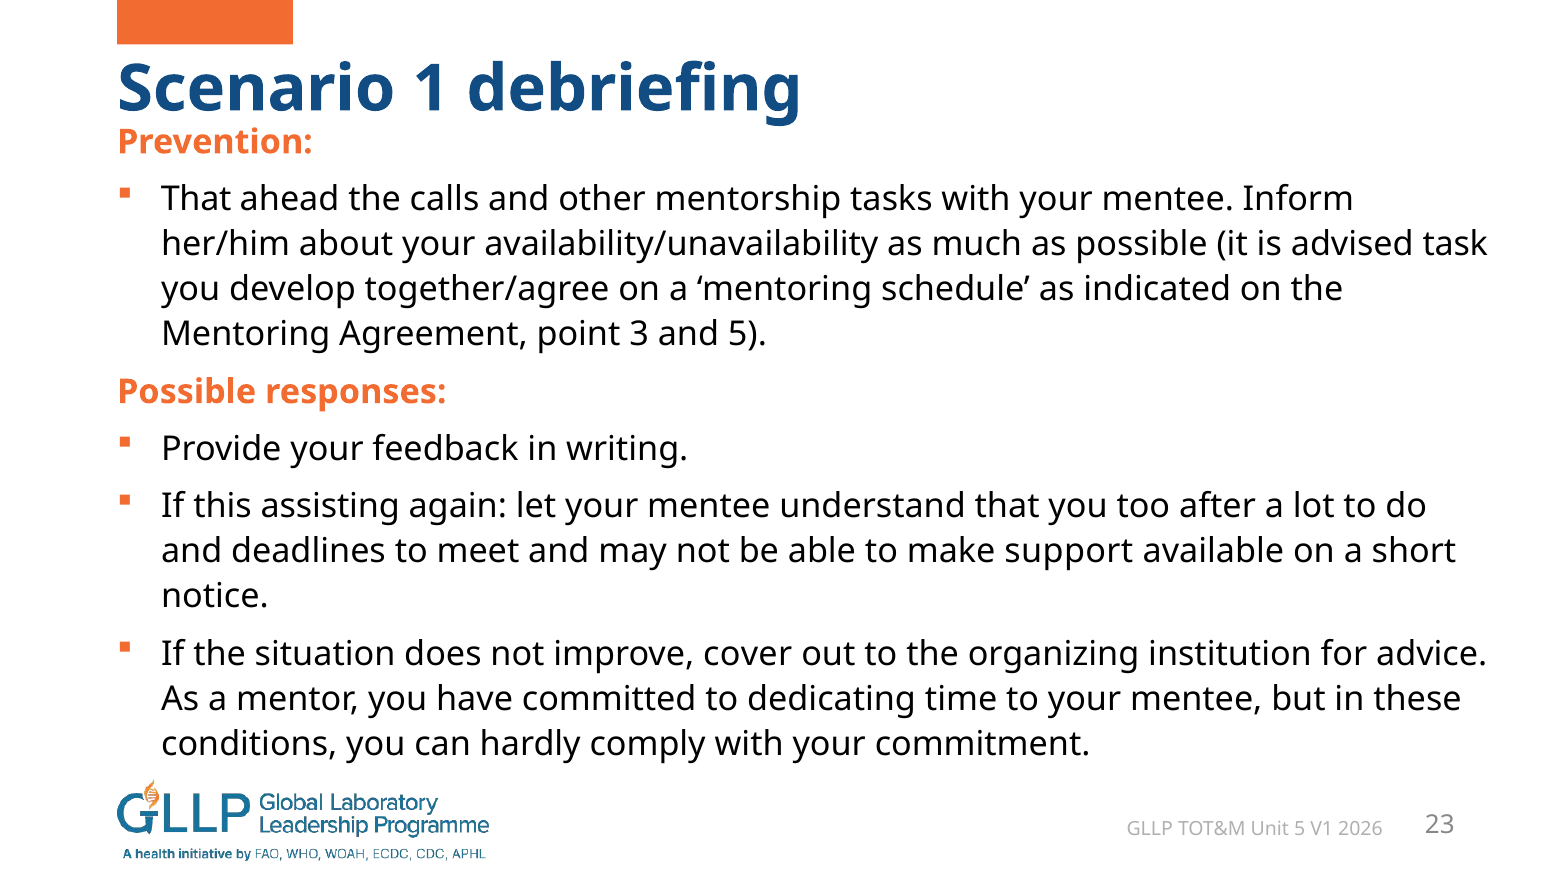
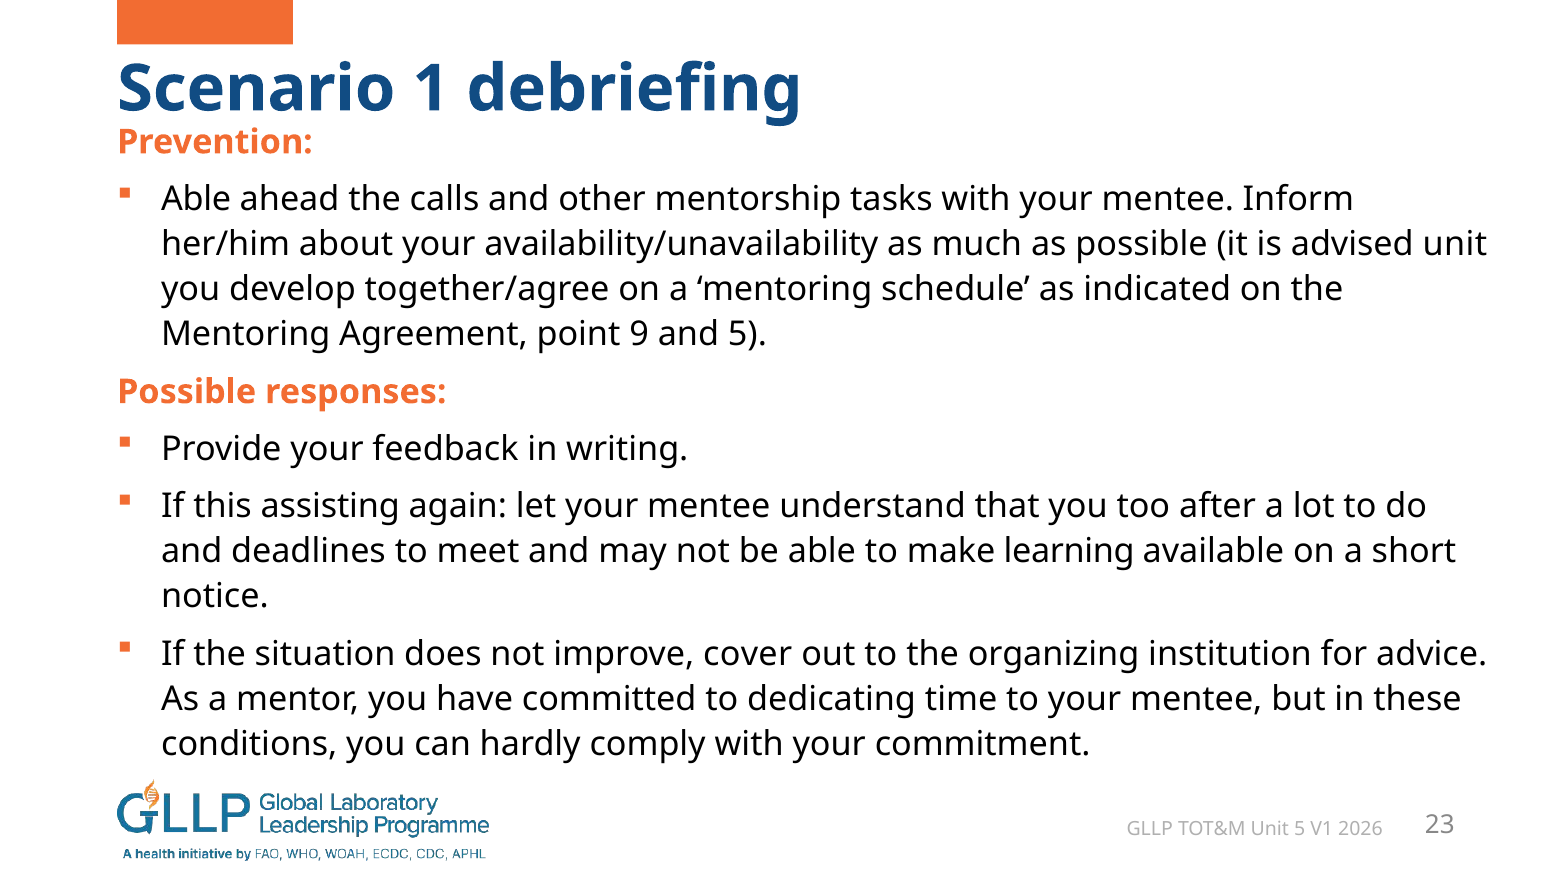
That at (196, 199): That -> Able
advised task: task -> unit
3: 3 -> 9
support: support -> learning
